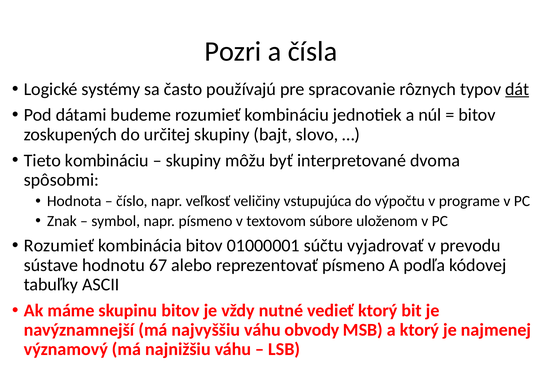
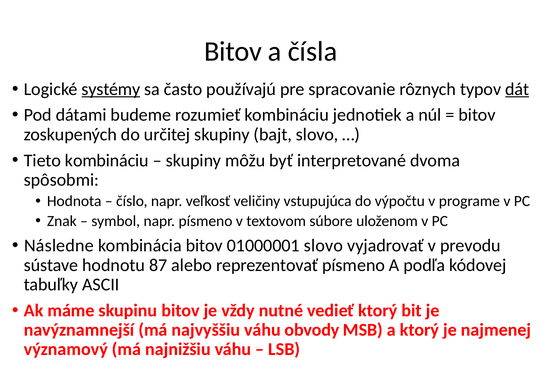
Pozri at (233, 52): Pozri -> Bitov
systémy underline: none -> present
Rozumieť at (59, 246): Rozumieť -> Následne
01000001 súčtu: súčtu -> slovo
67: 67 -> 87
